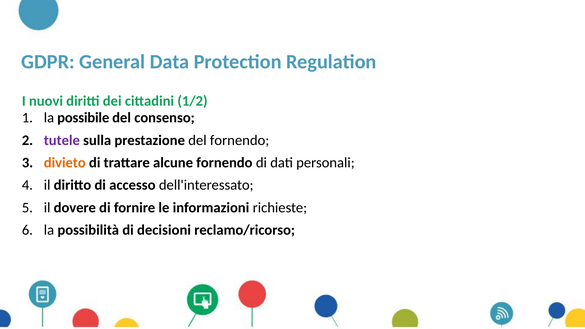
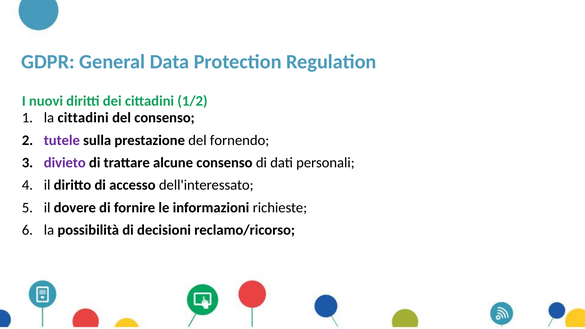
la possibile: possibile -> cittadini
divieto colour: orange -> purple
alcune fornendo: fornendo -> consenso
